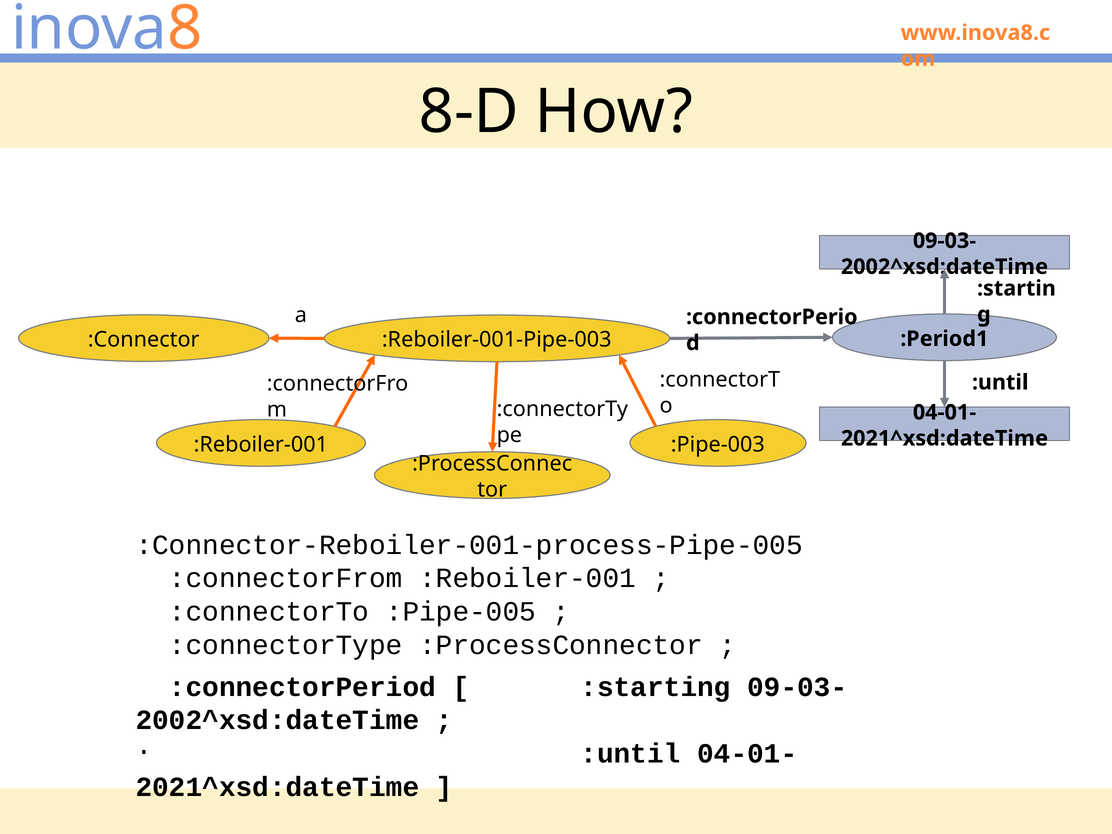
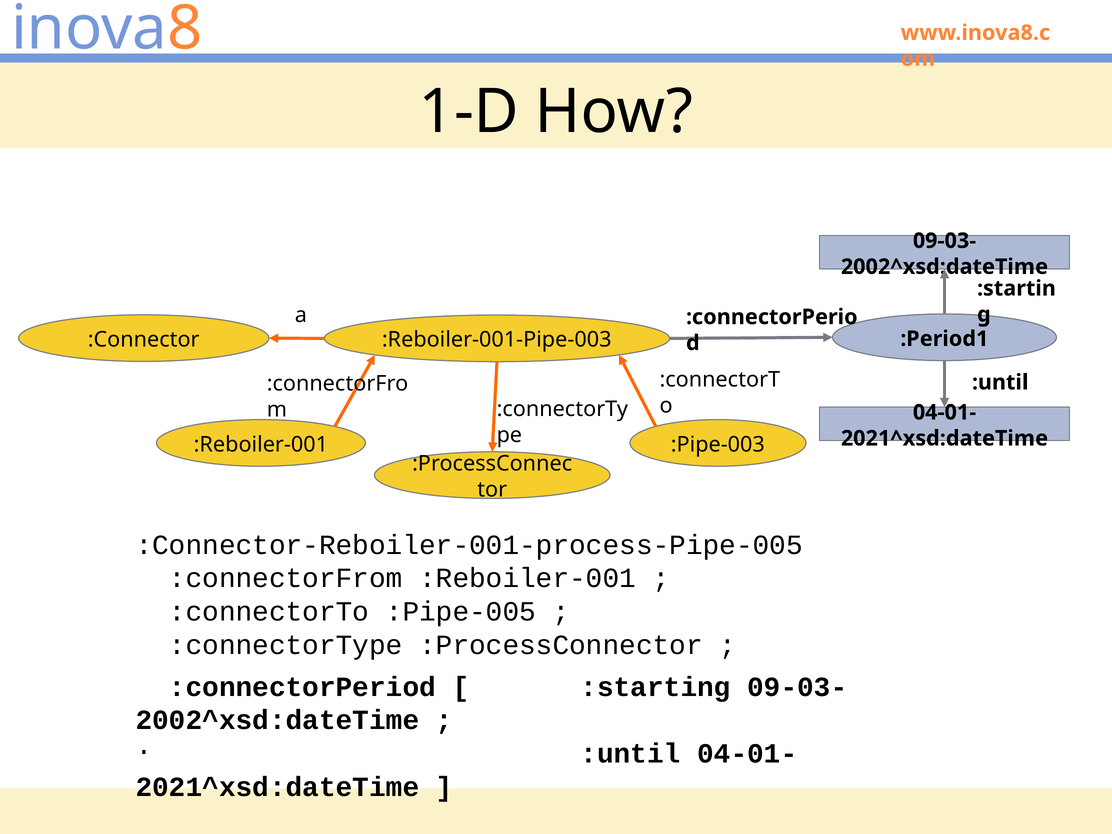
8-D: 8-D -> 1-D
